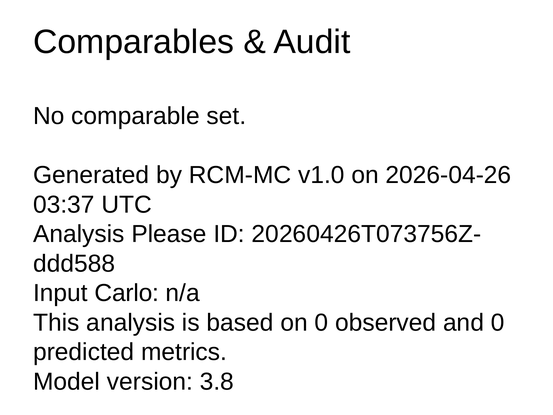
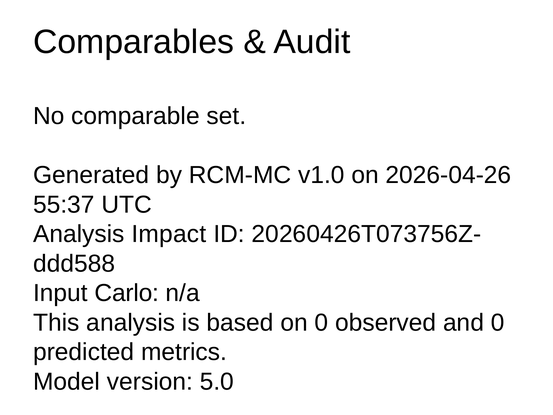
03:37: 03:37 -> 55:37
Please: Please -> Impact
3.8: 3.8 -> 5.0
